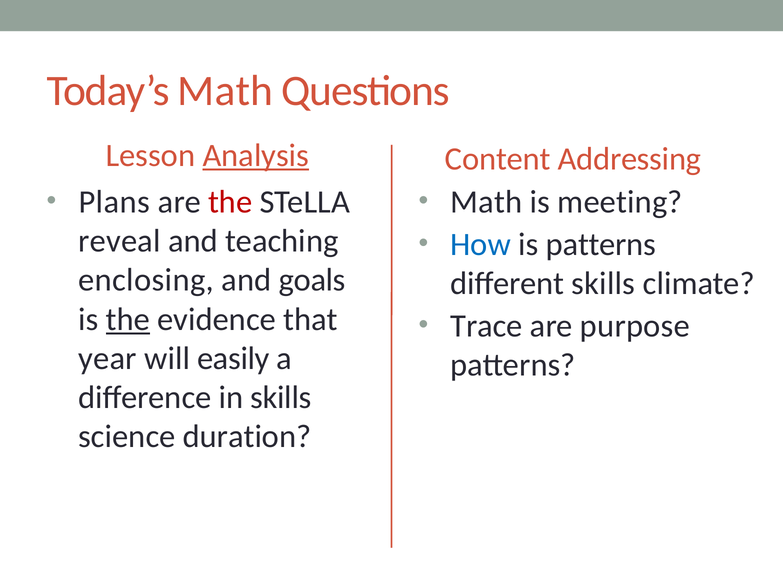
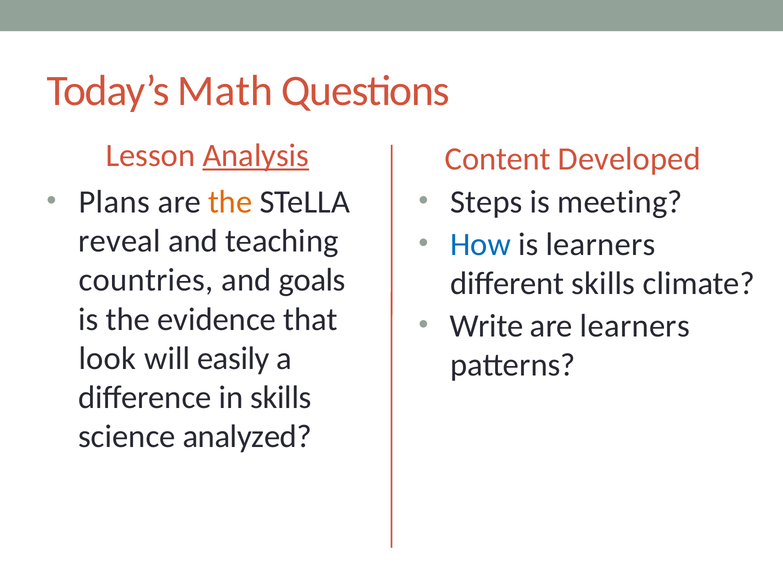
Addressing: Addressing -> Developed
the at (230, 202) colour: red -> orange
Math at (486, 202): Math -> Steps
is patterns: patterns -> learners
enclosing: enclosing -> countries
the at (128, 319) underline: present -> none
Trace: Trace -> Write
are purpose: purpose -> learners
year: year -> look
duration: duration -> analyzed
